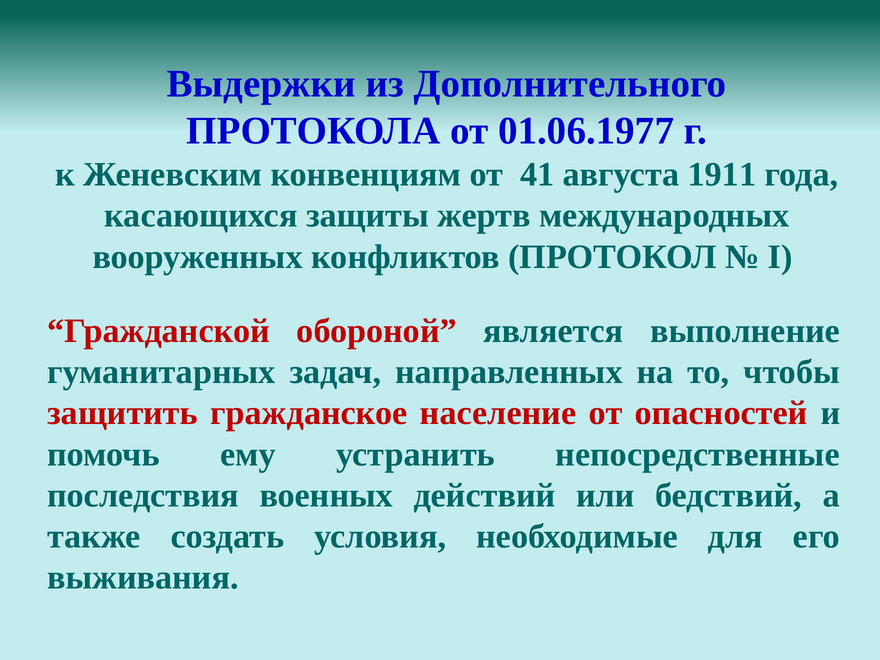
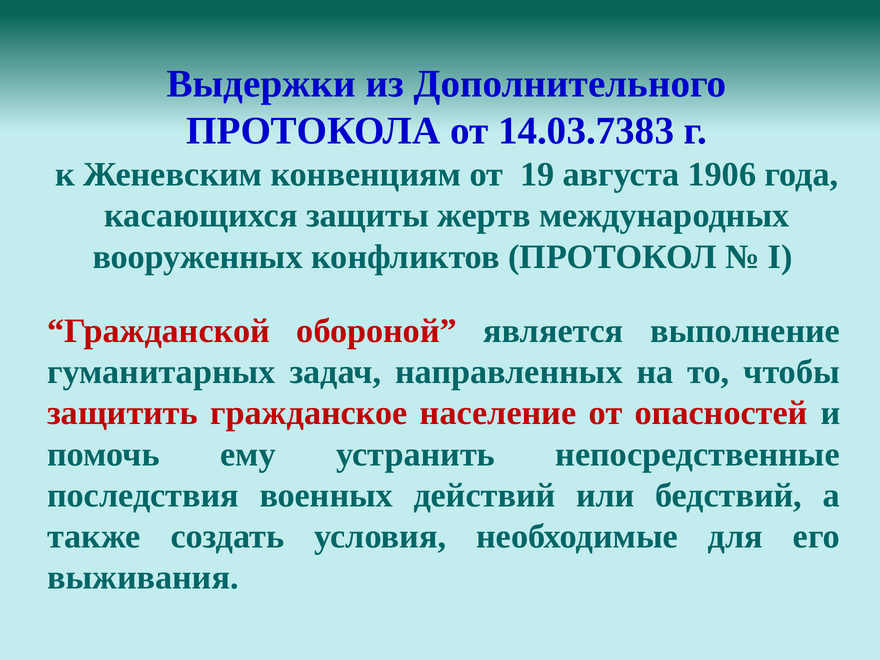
01.06.1977: 01.06.1977 -> 14.03.7383
41: 41 -> 19
1911: 1911 -> 1906
